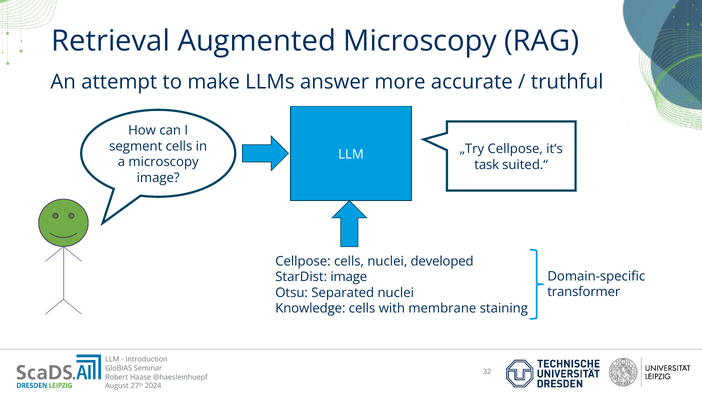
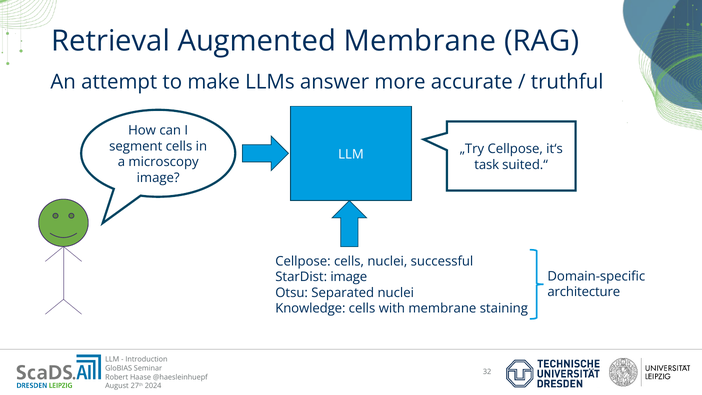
Augmented Microscopy: Microscopy -> Membrane
developed: developed -> successful
transformer: transformer -> architecture
